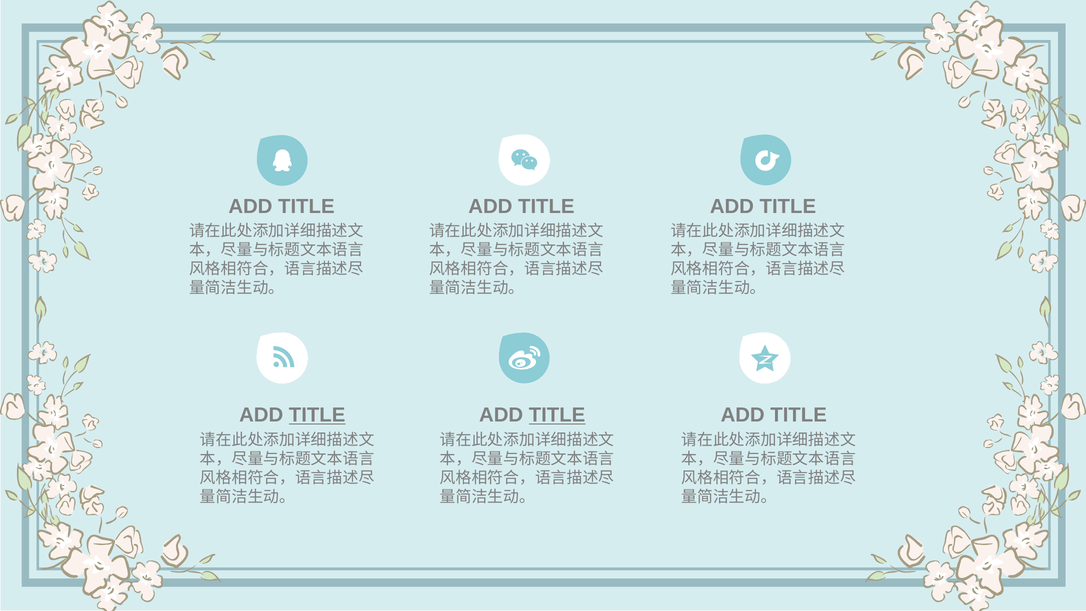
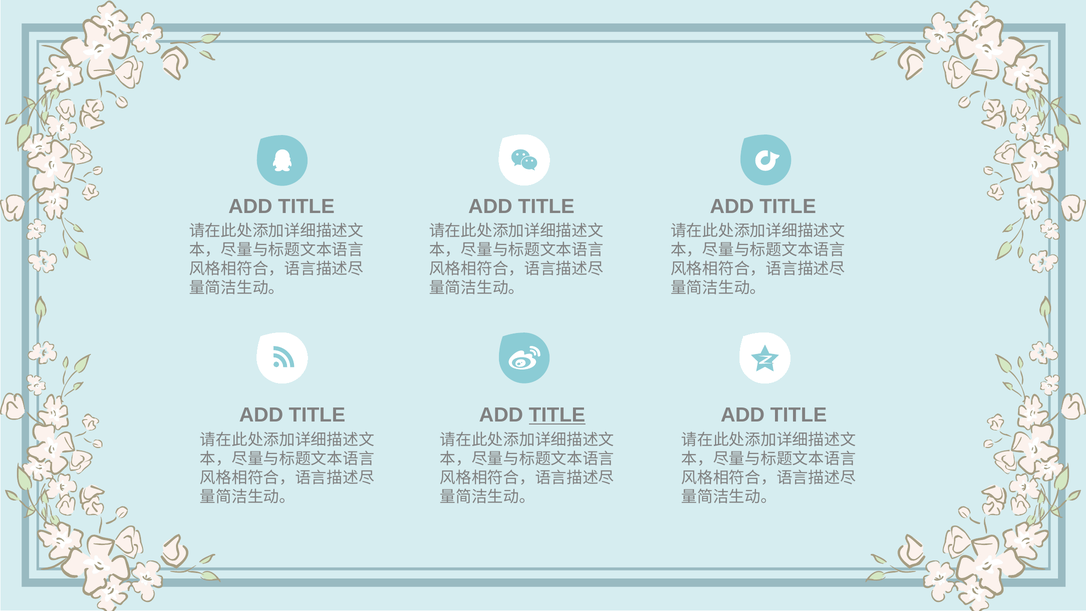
TITLE at (317, 415) underline: present -> none
